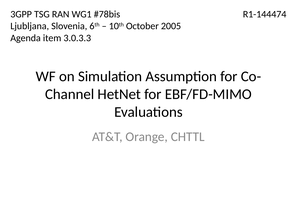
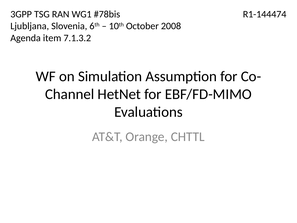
2005: 2005 -> 2008
3.0.3.3: 3.0.3.3 -> 7.1.3.2
